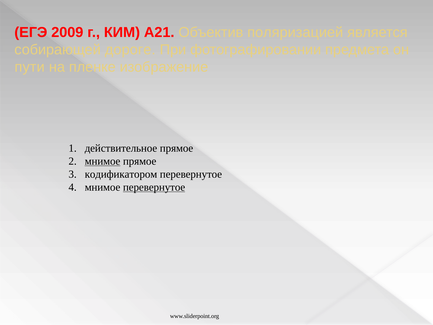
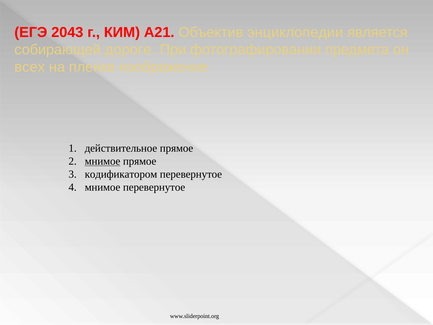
2009: 2009 -> 2043
поляризацией: поляризацией -> энциклопедии
пути: пути -> всех
перевернутое at (154, 187) underline: present -> none
